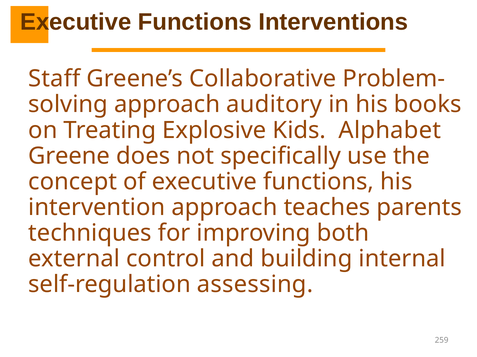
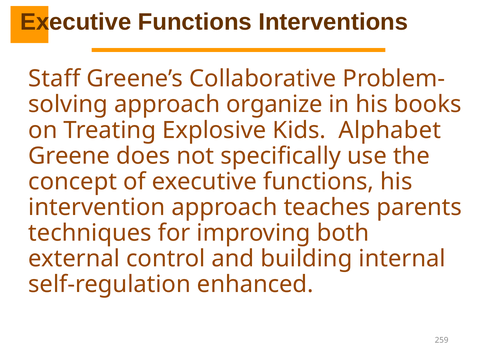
auditory: auditory -> organize
assessing: assessing -> enhanced
